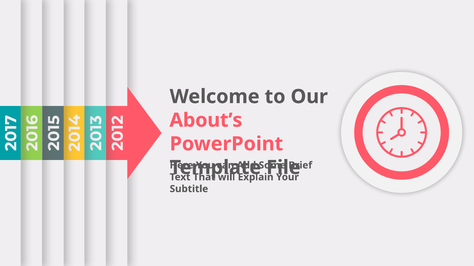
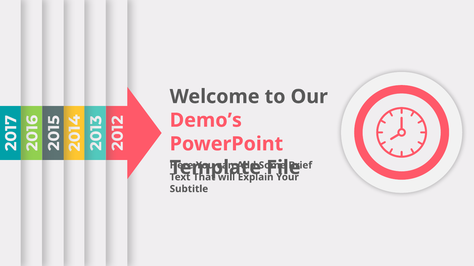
About’s: About’s -> Demo’s
